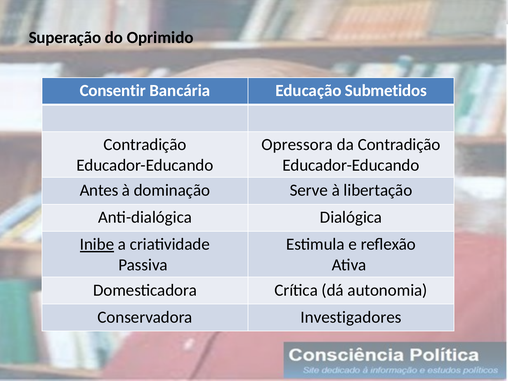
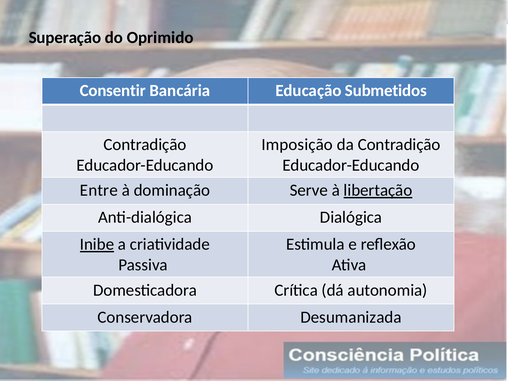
Opressora: Opressora -> Imposição
Antes: Antes -> Entre
libertação underline: none -> present
Investigadores: Investigadores -> Desumanizada
